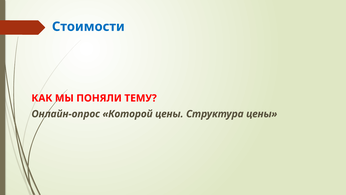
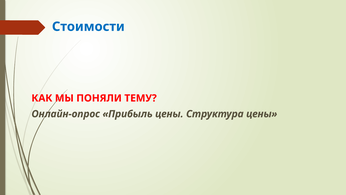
Которой: Которой -> Прибыль
